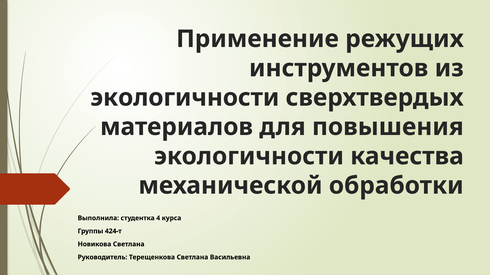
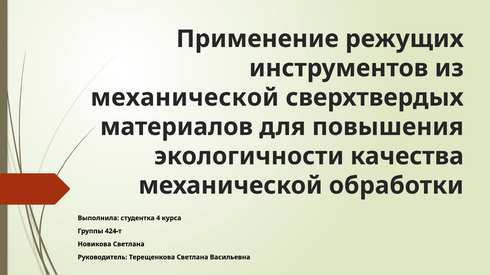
экологичности at (185, 98): экологичности -> механической
